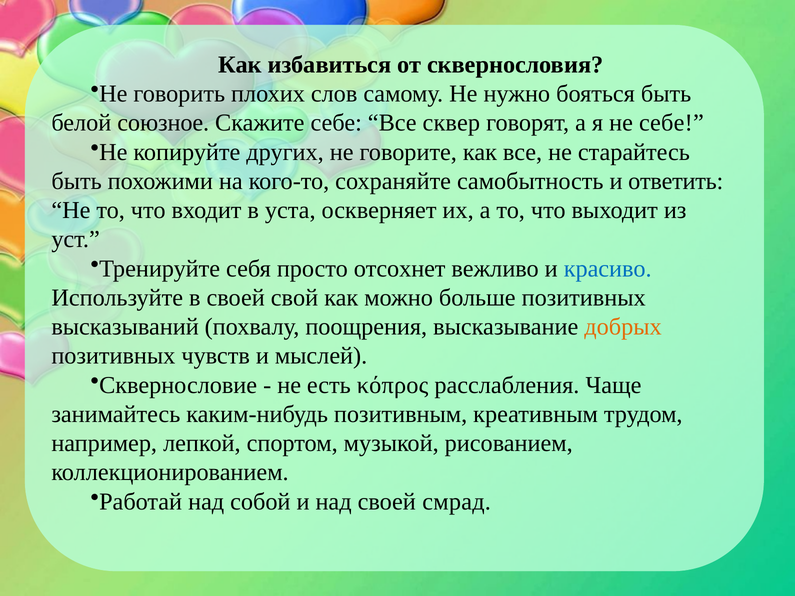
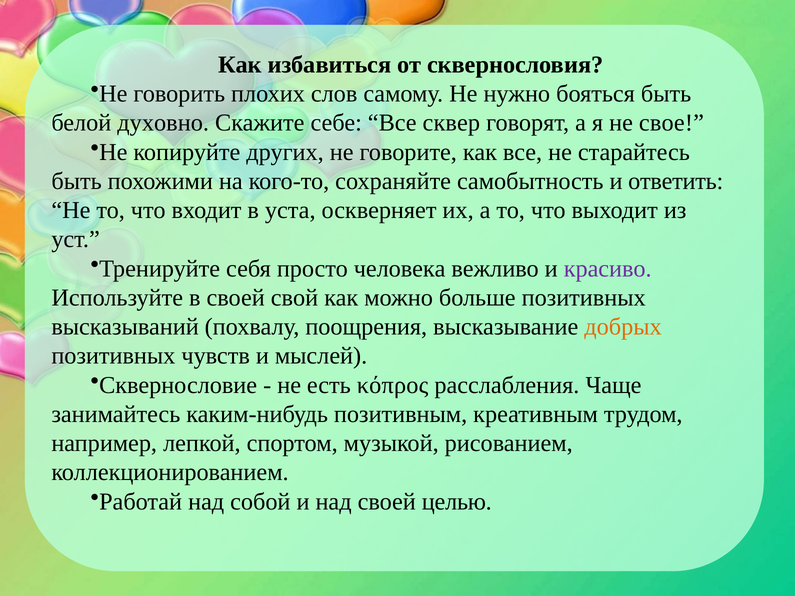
союзное: союзное -> духовно
не себе: себе -> свое
отсохнет: отсохнет -> человека
красиво colour: blue -> purple
смрад: смрад -> целью
